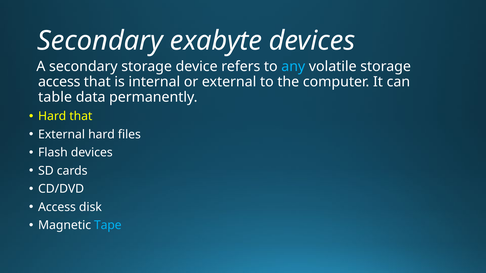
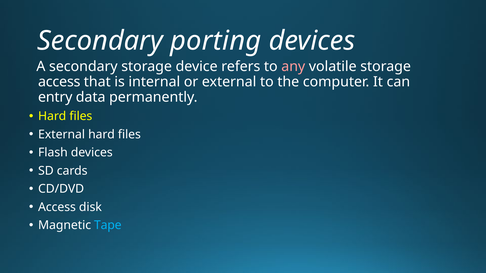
exabyte: exabyte -> porting
any colour: light blue -> pink
table: table -> entry
that at (81, 116): that -> files
